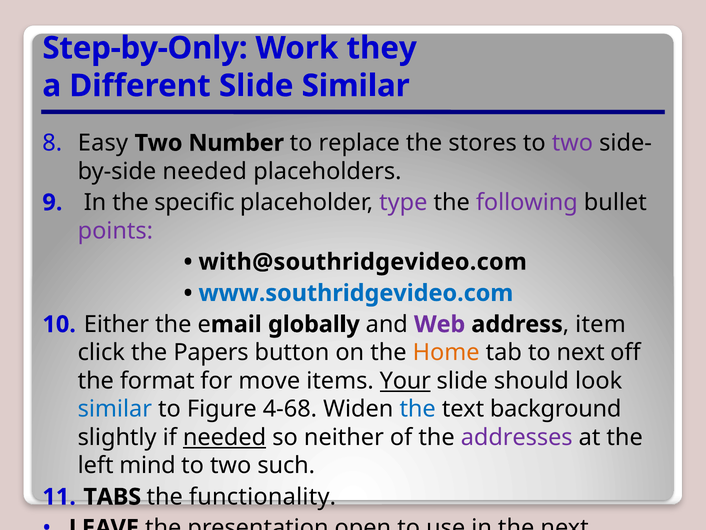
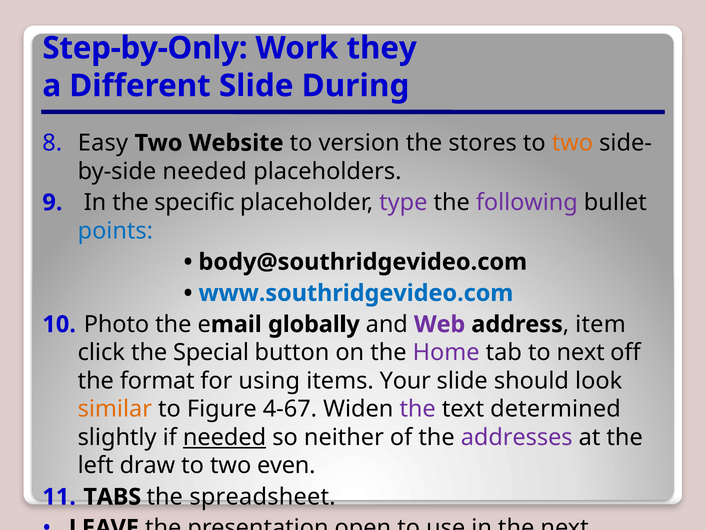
Slide Similar: Similar -> During
Number: Number -> Website
replace: replace -> version
two at (572, 143) colour: purple -> orange
points colour: purple -> blue
with@southridgevideo.com: with@southridgevideo.com -> body@southridgevideo.com
Either: Either -> Photo
Papers: Papers -> Special
Home colour: orange -> purple
move: move -> using
Your underline: present -> none
similar at (115, 409) colour: blue -> orange
4-68: 4-68 -> 4-67
the at (418, 409) colour: blue -> purple
background: background -> determined
mind: mind -> draw
such: such -> even
functionality: functionality -> spreadsheet
